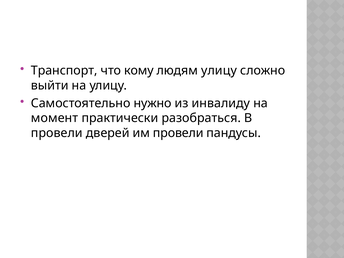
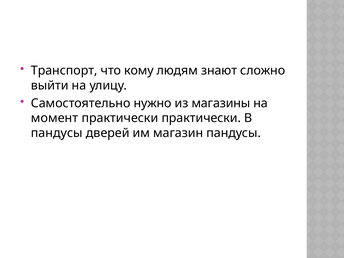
людям улицу: улицу -> знают
инвалиду: инвалиду -> магазины
практически разобраться: разобраться -> практически
провели at (57, 133): провели -> пандусы
им провели: провели -> магазин
